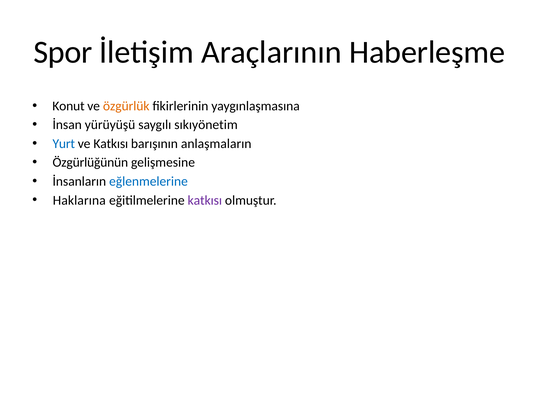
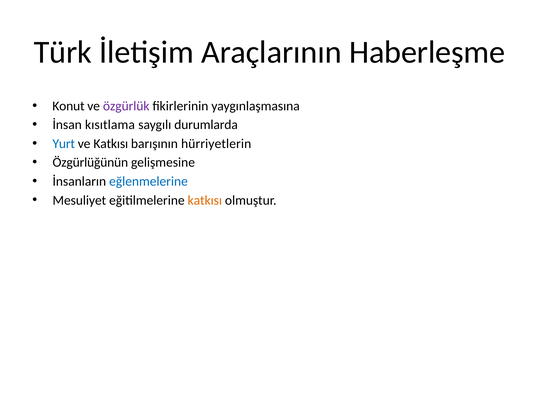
Spor: Spor -> Türk
özgürlük colour: orange -> purple
yürüyüşü: yürüyüşü -> kısıtlama
sıkıyönetim: sıkıyönetim -> durumlarda
anlaşmaların: anlaşmaların -> hürriyetlerin
Haklarına: Haklarına -> Mesuliyet
katkısı at (205, 200) colour: purple -> orange
